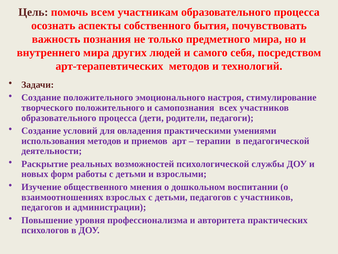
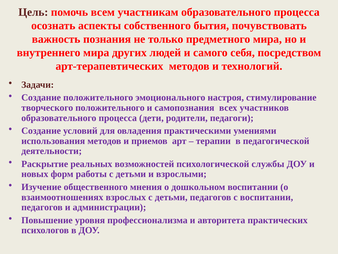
с участников: участников -> воспитании
